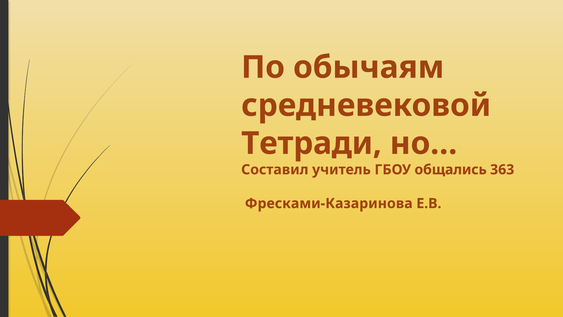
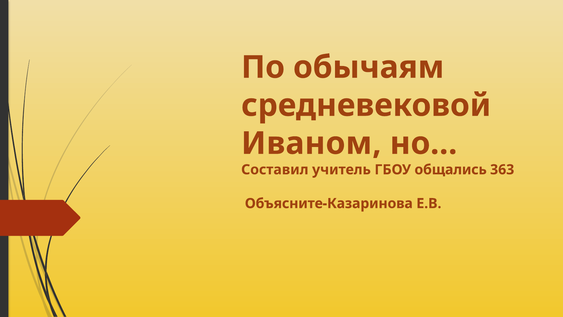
Тетради: Тетради -> Иваном
Фресками-Казаринова: Фресками-Казаринова -> Объясните-Казаринова
